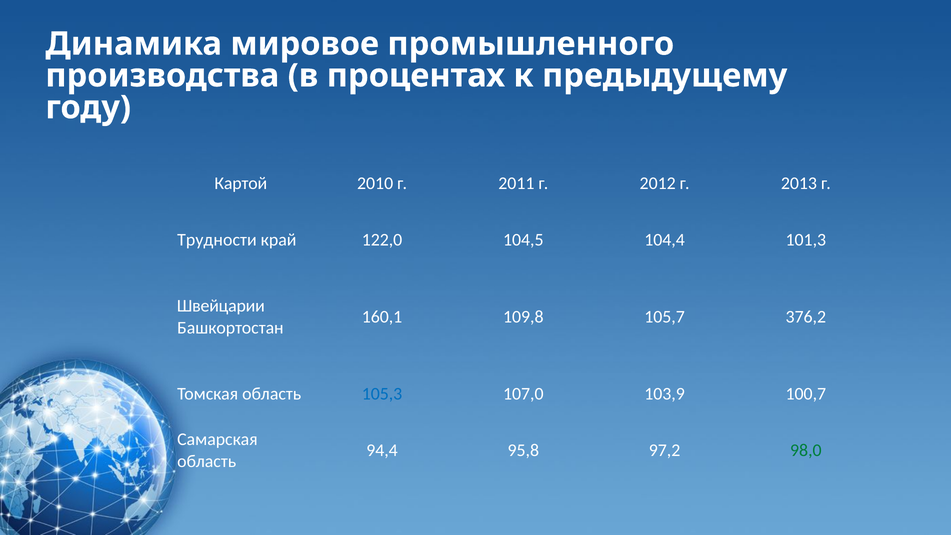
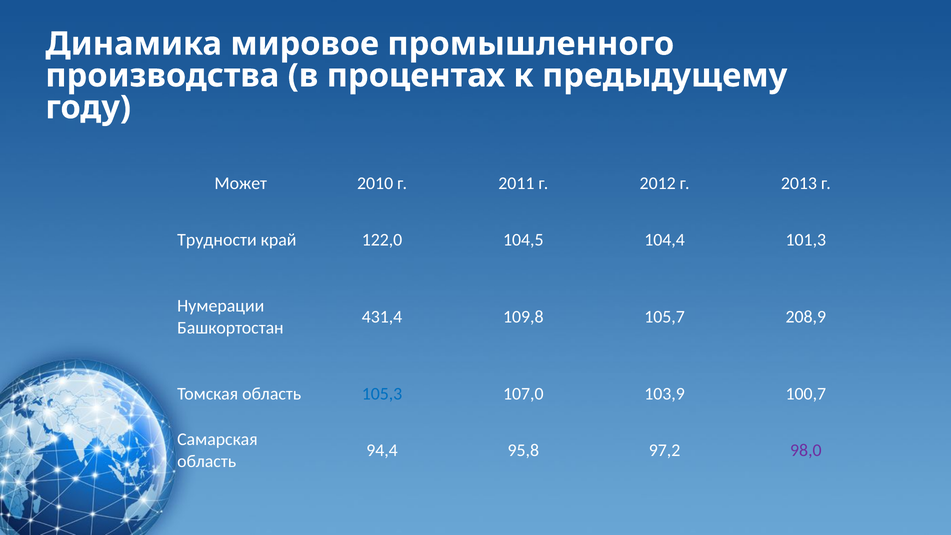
Картой: Картой -> Может
Швейцарии: Швейцарии -> Нумерации
160,1: 160,1 -> 431,4
376,2: 376,2 -> 208,9
98,0 colour: green -> purple
